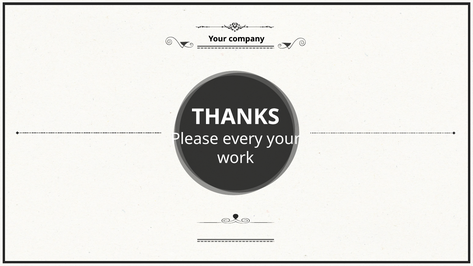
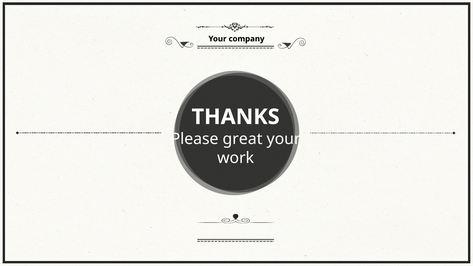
every: every -> great
